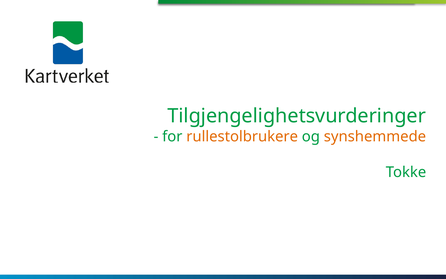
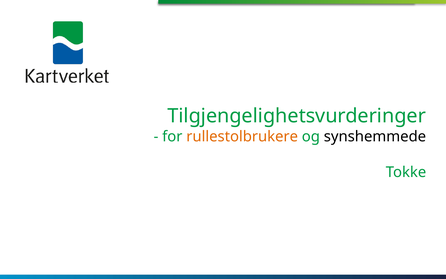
synshemmede colour: orange -> black
